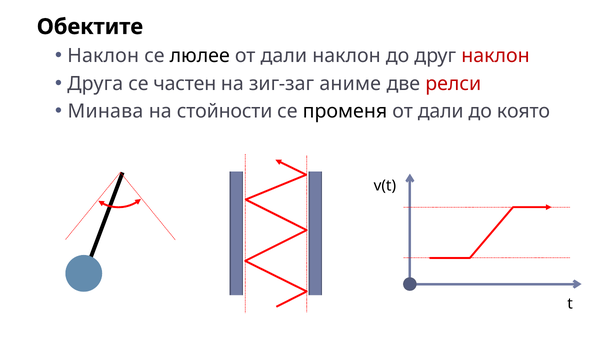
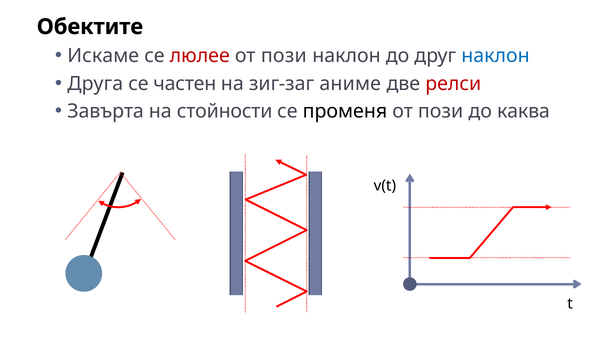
Наклон at (103, 56): Наклон -> Искаме
люлее colour: black -> red
дали at (284, 56): дали -> пози
наклон at (495, 56) colour: red -> blue
Минава: Минава -> Завърта
дали at (441, 111): дали -> пози
която: която -> каква
